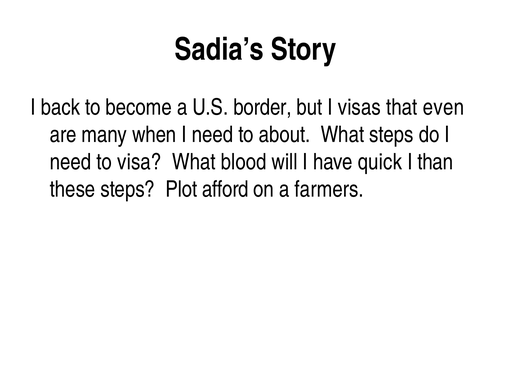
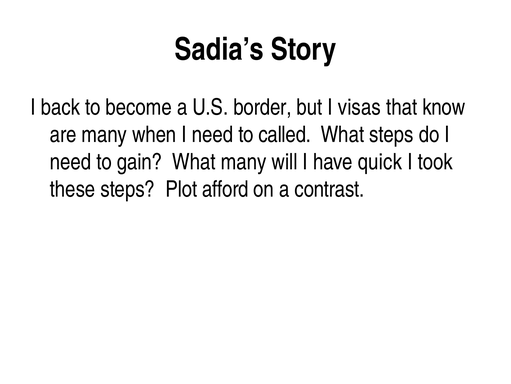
even: even -> know
about: about -> called
visa: visa -> gain
What blood: blood -> many
than: than -> took
farmers: farmers -> contrast
